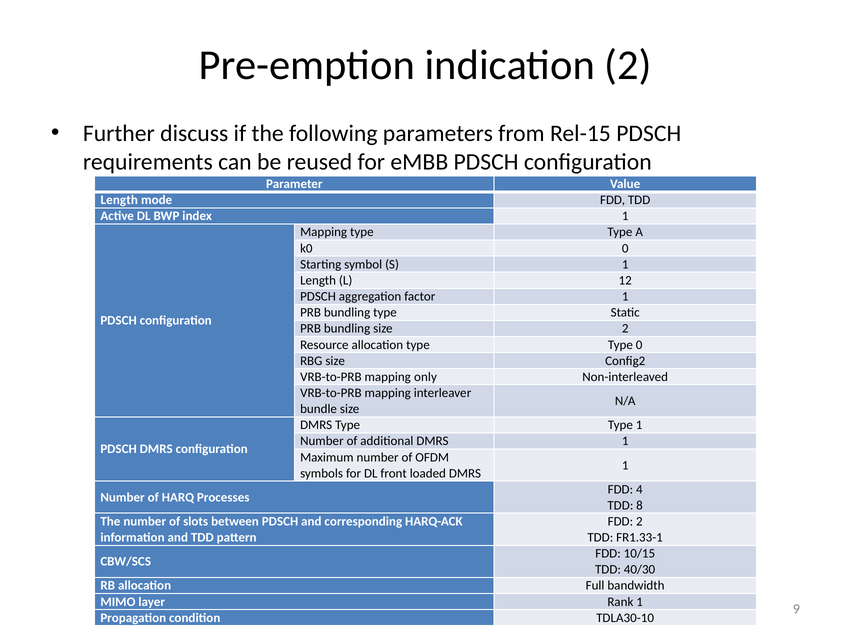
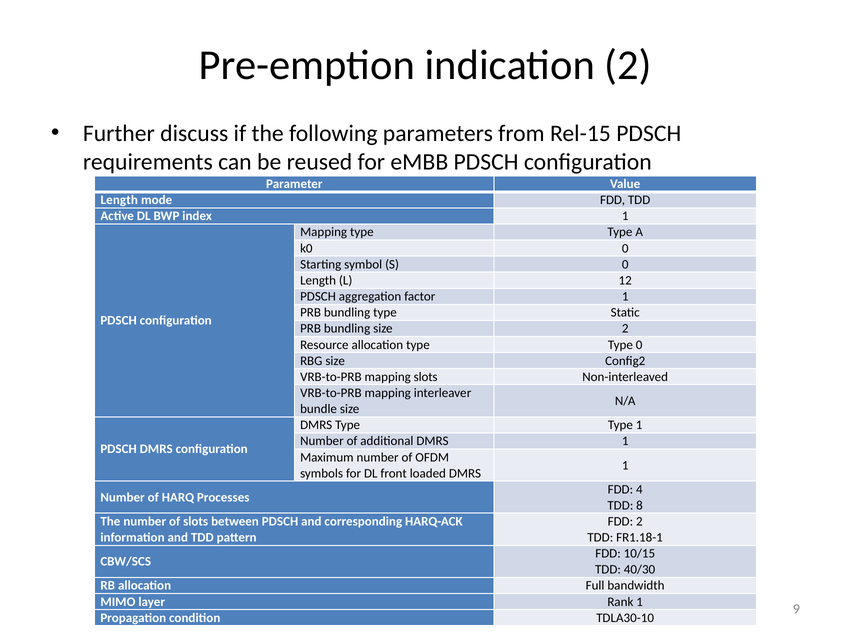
S 1: 1 -> 0
mapping only: only -> slots
FR1.33-1: FR1.33-1 -> FR1.18-1
